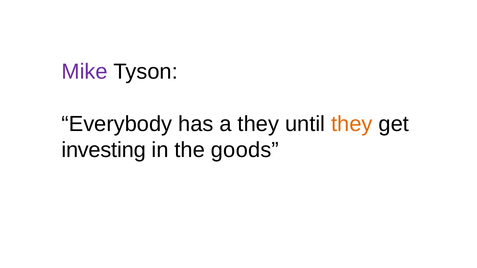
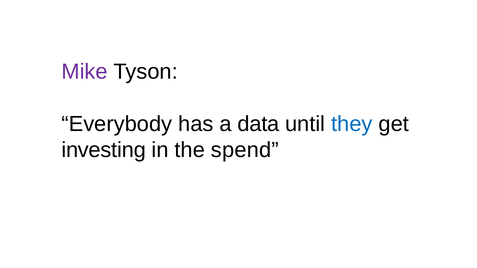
a they: they -> data
they at (352, 124) colour: orange -> blue
goods: goods -> spend
